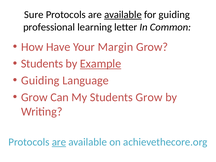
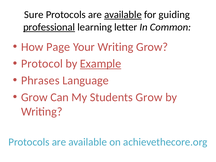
professional underline: none -> present
Have: Have -> Page
Your Margin: Margin -> Writing
Students at (42, 64): Students -> Protocol
Guiding at (40, 80): Guiding -> Phrases
are at (59, 142) underline: present -> none
